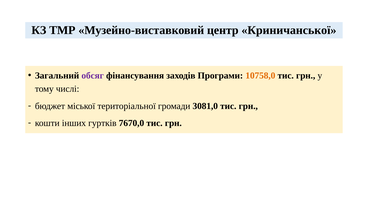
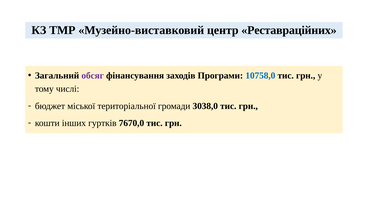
Криничанської: Криничанської -> Реставраційних
10758,0 colour: orange -> blue
3081,0: 3081,0 -> 3038,0
